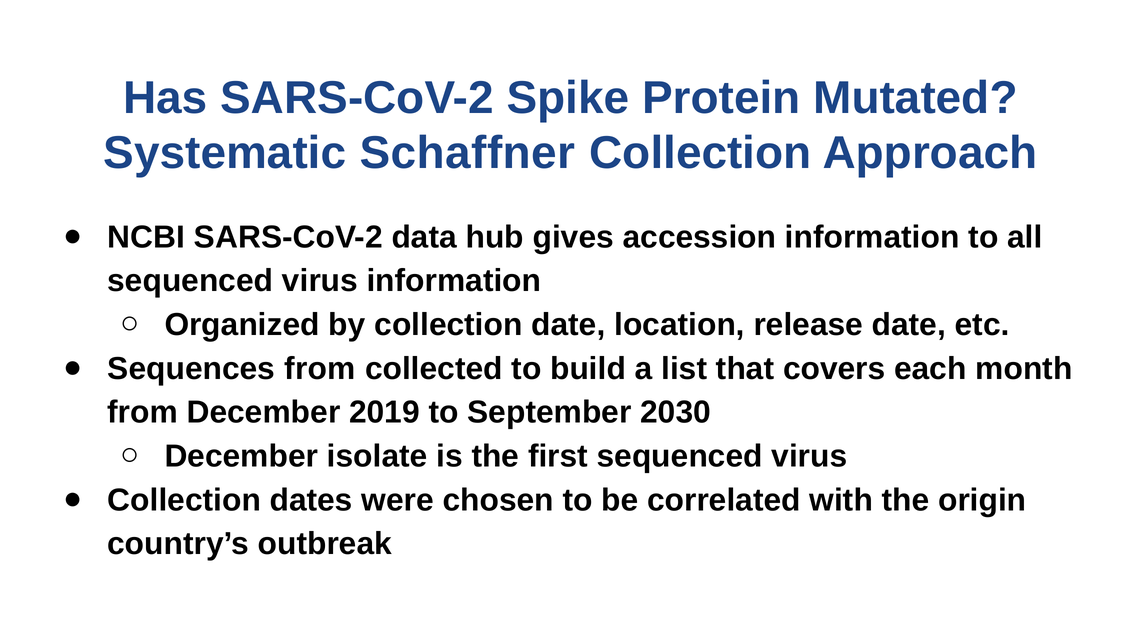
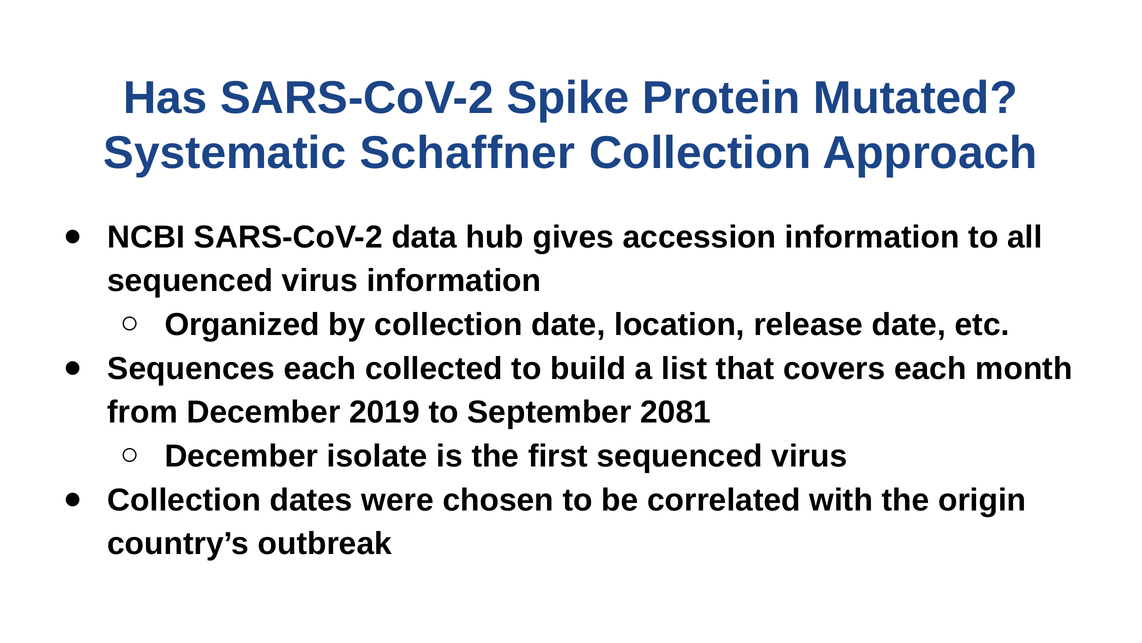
Sequences from: from -> each
2030: 2030 -> 2081
